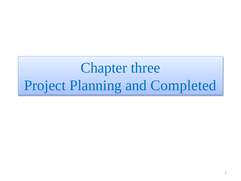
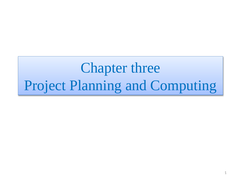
Completed: Completed -> Computing
